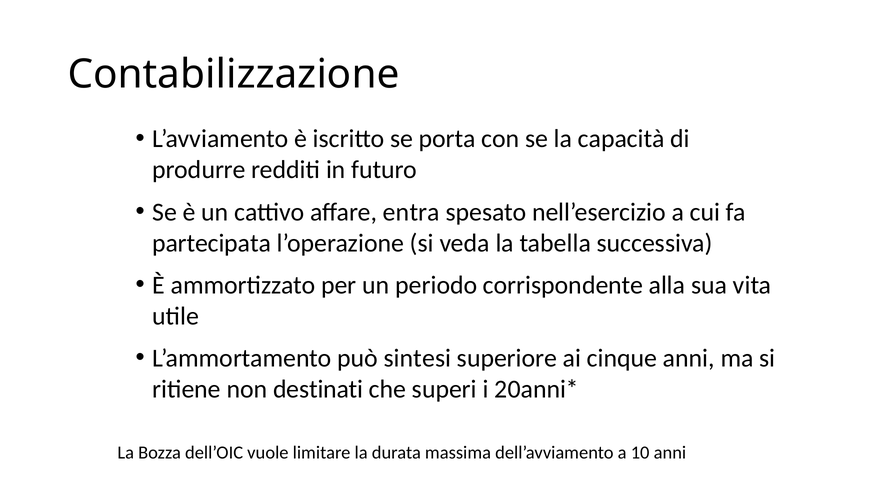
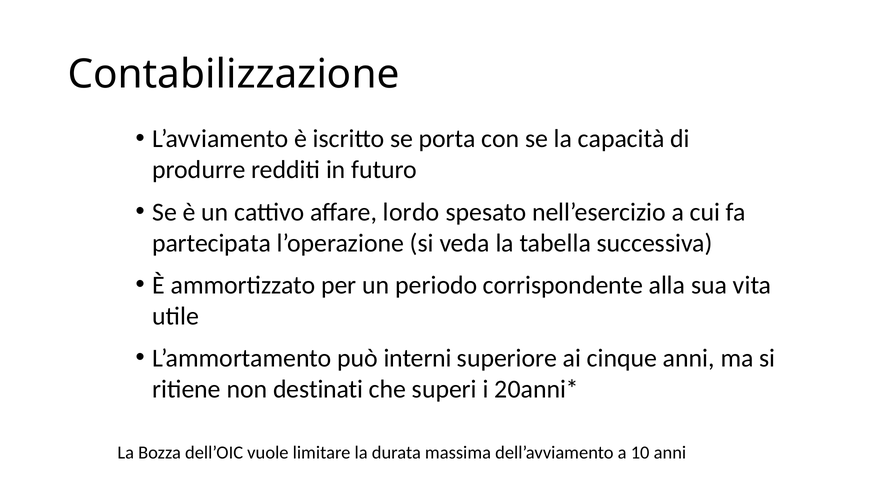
entra: entra -> lordo
sintesi: sintesi -> interni
